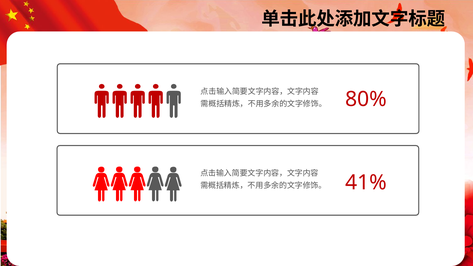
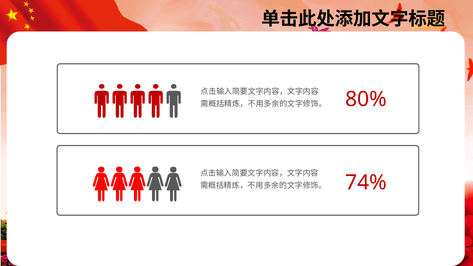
41%: 41% -> 74%
